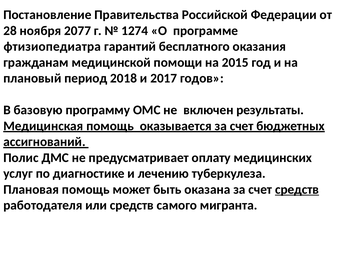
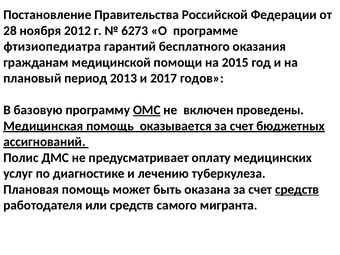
2077: 2077 -> 2012
1274: 1274 -> 6273
2018: 2018 -> 2013
ОМС underline: none -> present
результаты: результаты -> проведены
